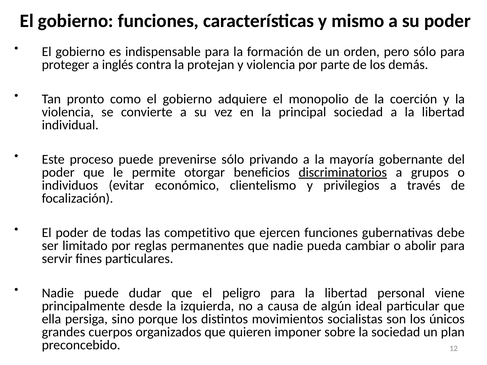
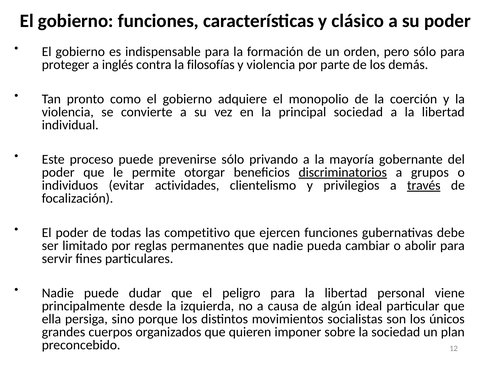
mismo: mismo -> clásico
protejan: protejan -> filosofías
económico: económico -> actividades
través underline: none -> present
